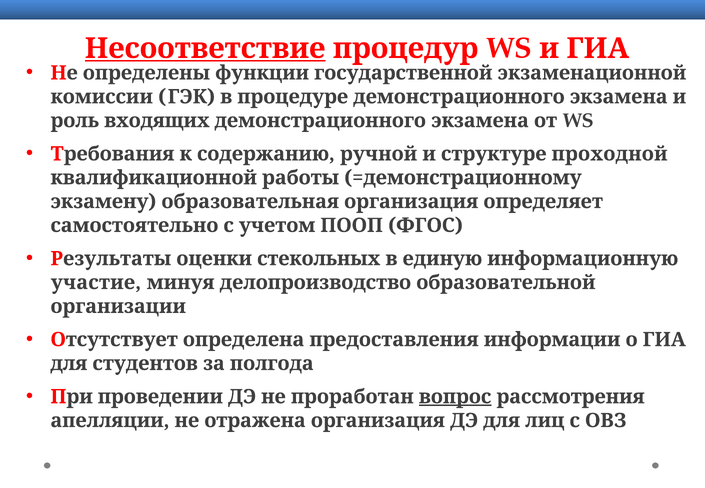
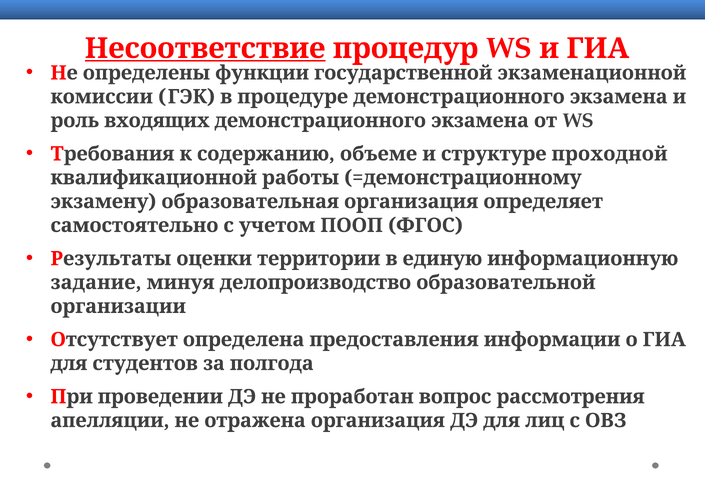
ручной: ручной -> объеме
стекольных: стекольных -> территории
участие: участие -> задание
вопрос underline: present -> none
